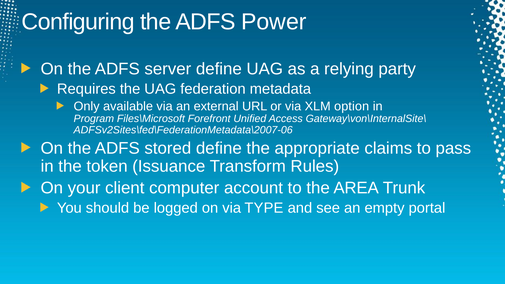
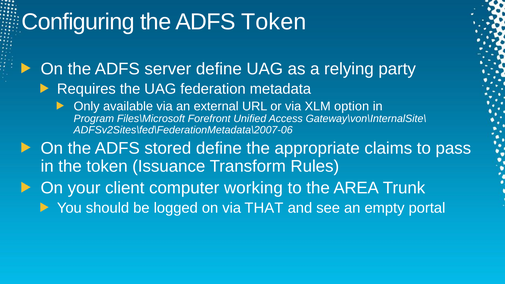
ADFS Power: Power -> Token
account: account -> working
TYPE: TYPE -> THAT
